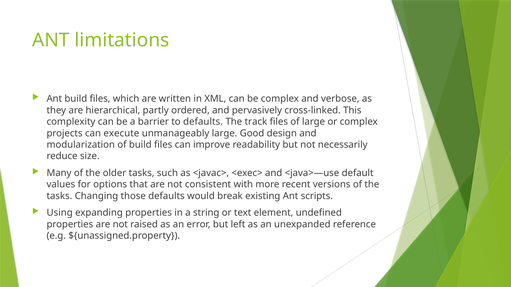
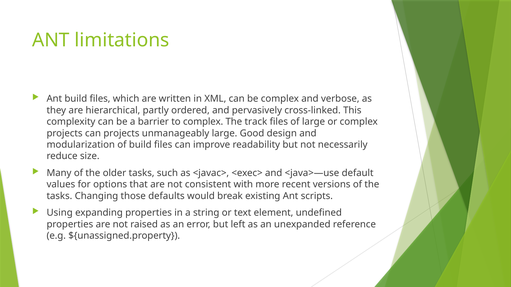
to defaults: defaults -> complex
can execute: execute -> projects
